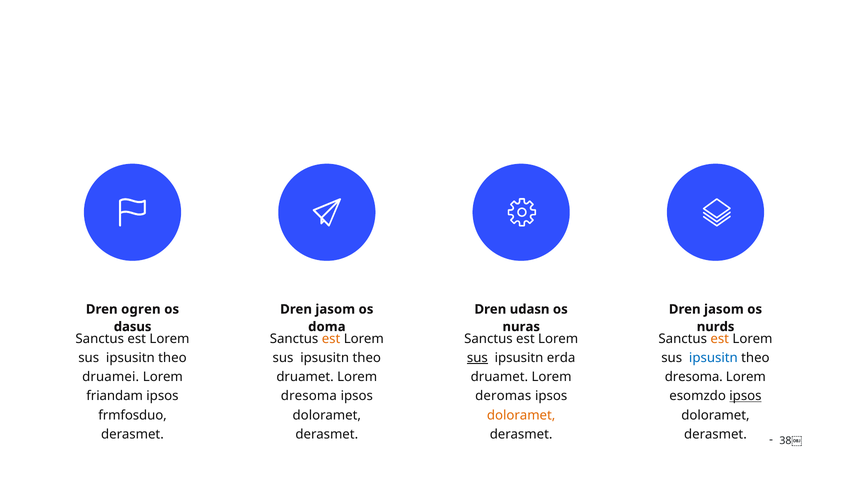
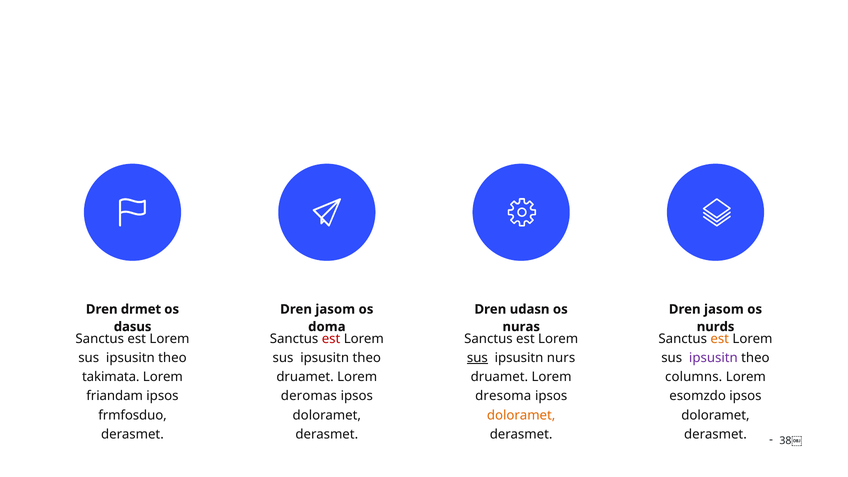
ogren: ogren -> drmet
est at (331, 339) colour: orange -> red
erda: erda -> nurs
ipsusitn at (713, 358) colour: blue -> purple
druamei: druamei -> takimata
dresoma at (694, 377): dresoma -> columns
dresoma at (309, 396): dresoma -> deromas
deromas: deromas -> dresoma
ipsos at (745, 396) underline: present -> none
